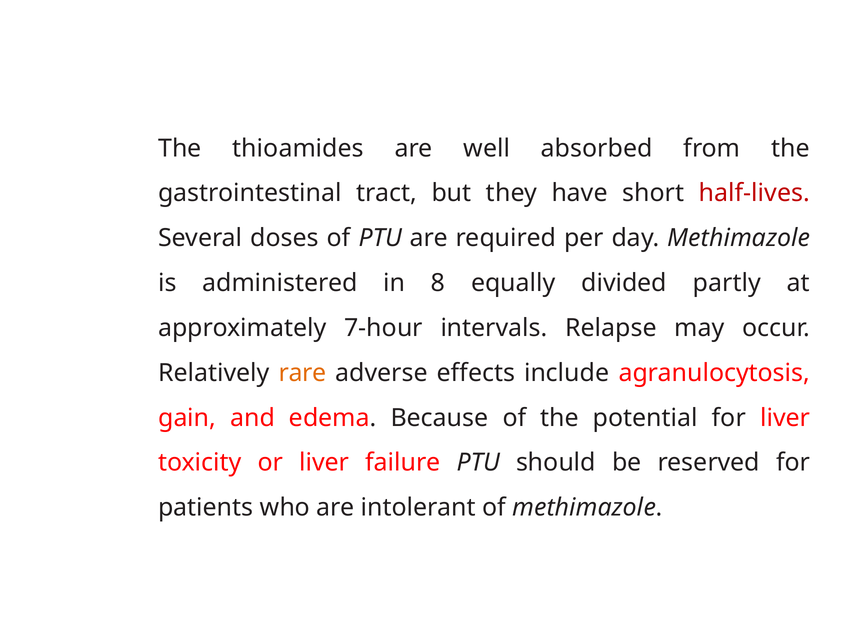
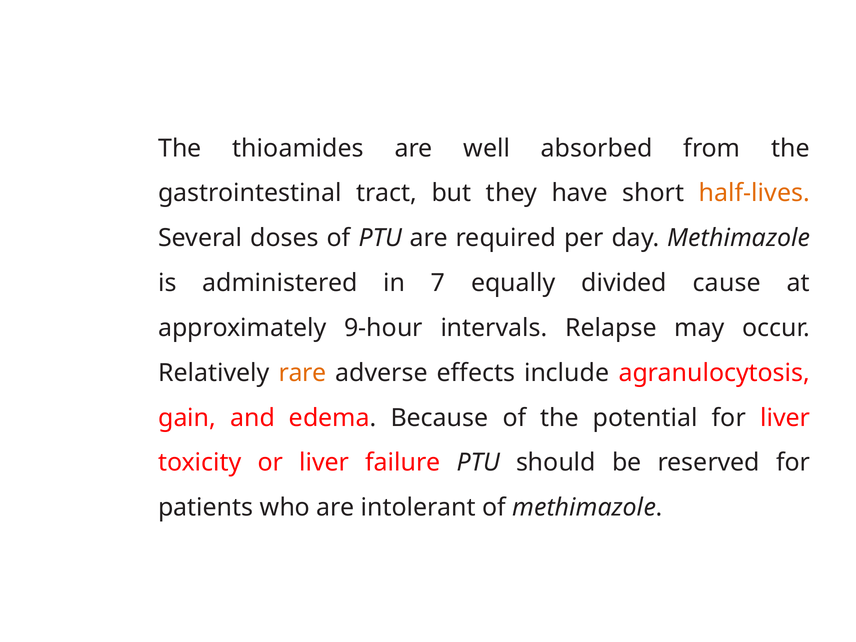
half-lives colour: red -> orange
8: 8 -> 7
partly: partly -> cause
7-hour: 7-hour -> 9-hour
